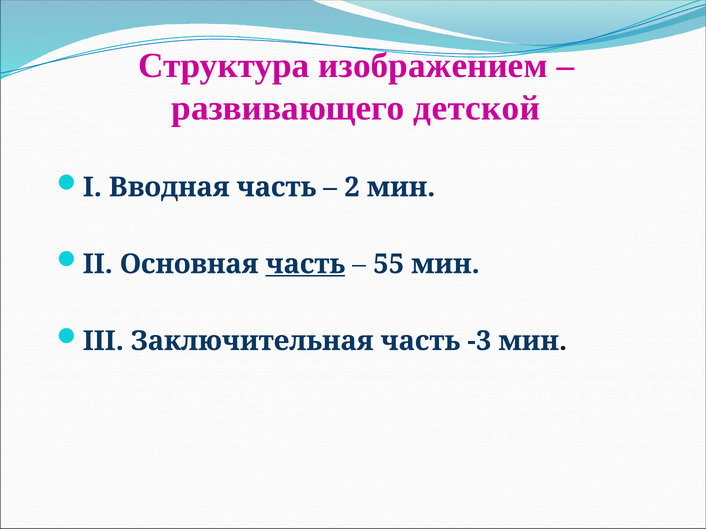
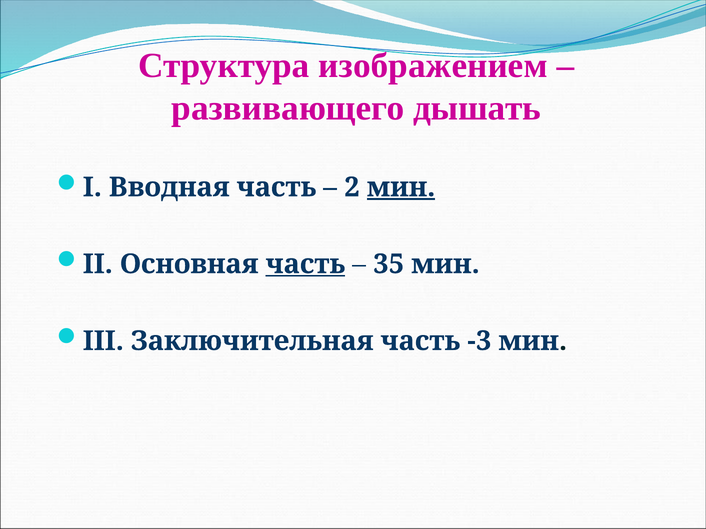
детской: детской -> дышать
мин at (401, 187) underline: none -> present
55: 55 -> 35
